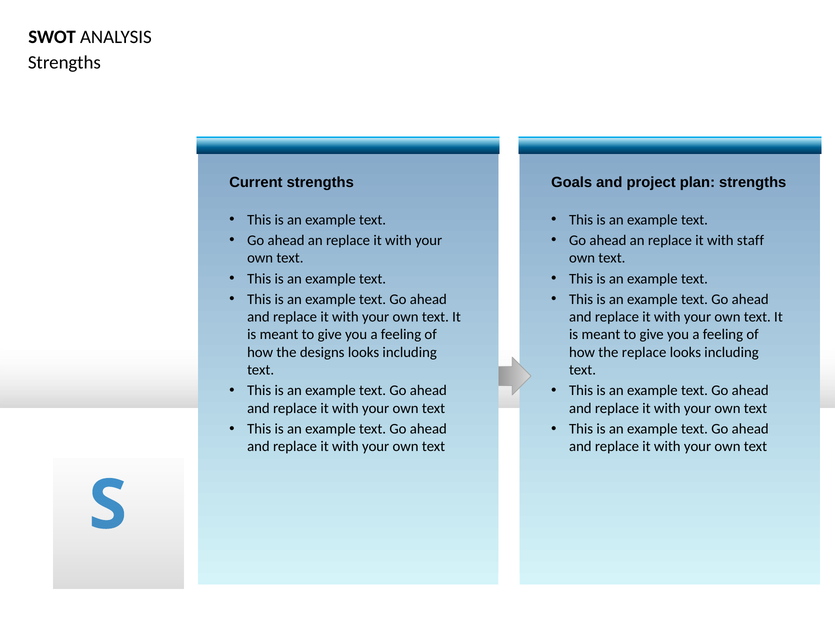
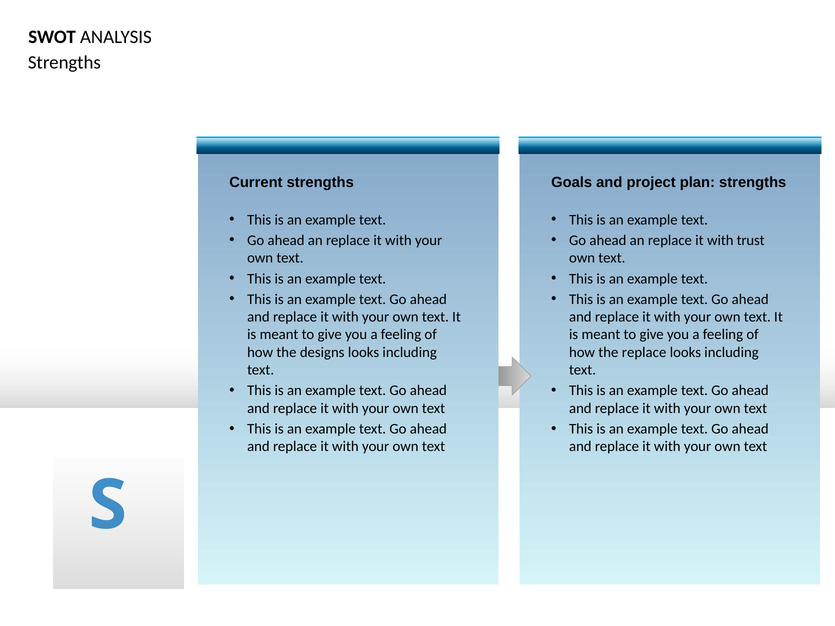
staff: staff -> trust
